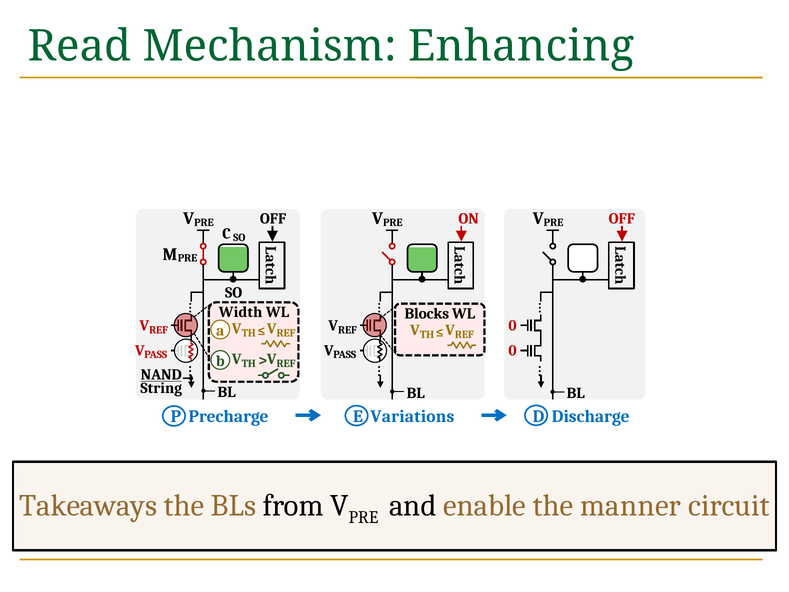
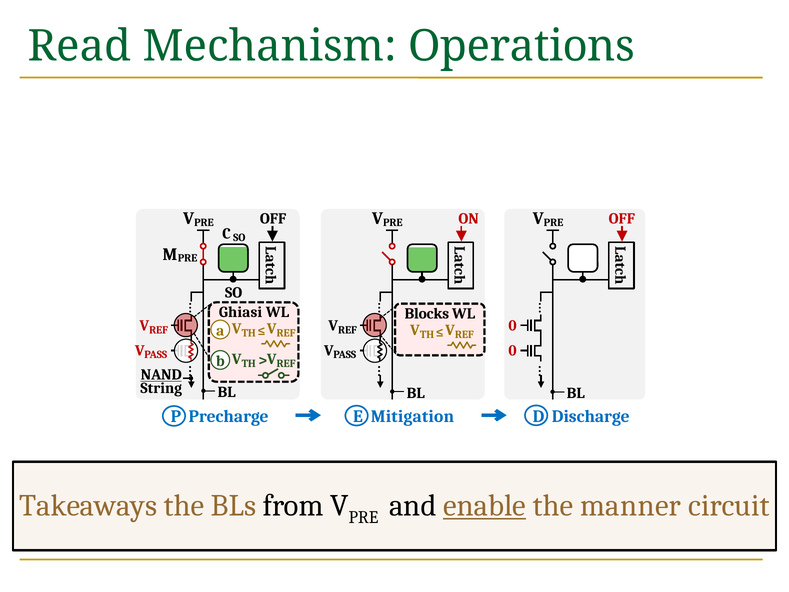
Enhancing: Enhancing -> Operations
Width: Width -> Ghiasi
Variations: Variations -> Mitigation
enable underline: none -> present
